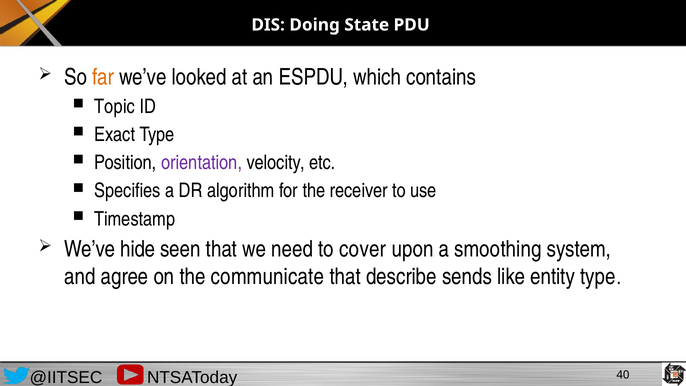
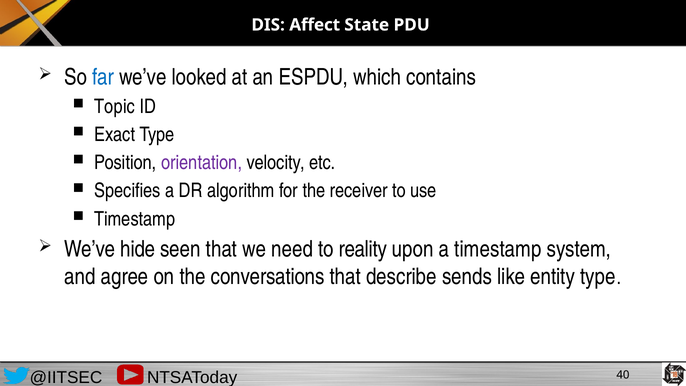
Doing: Doing -> Affect
far colour: orange -> blue
cover: cover -> reality
a smoothing: smoothing -> timestamp
communicate: communicate -> conversations
